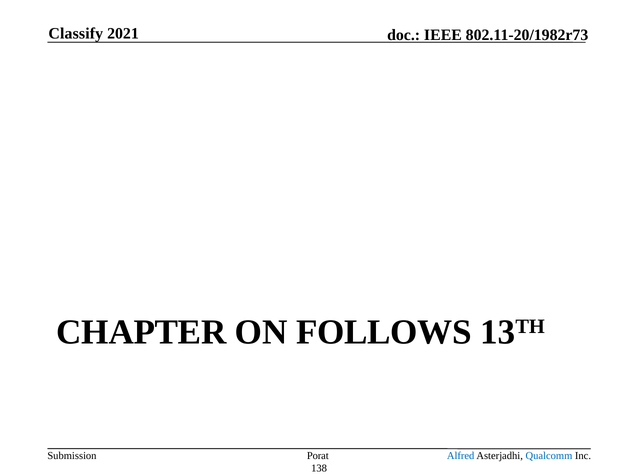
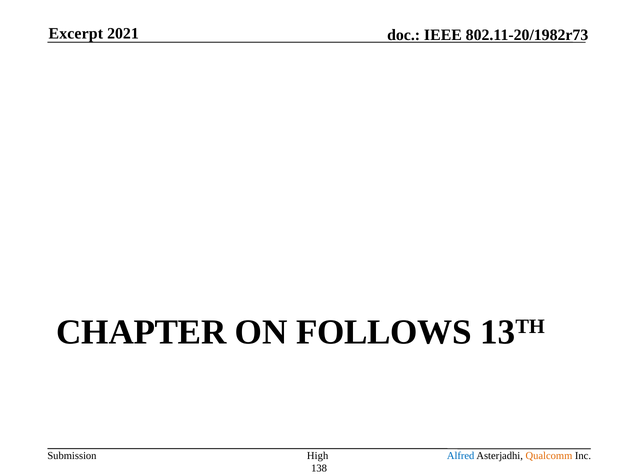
Classify: Classify -> Excerpt
Porat: Porat -> High
Qualcomm colour: blue -> orange
